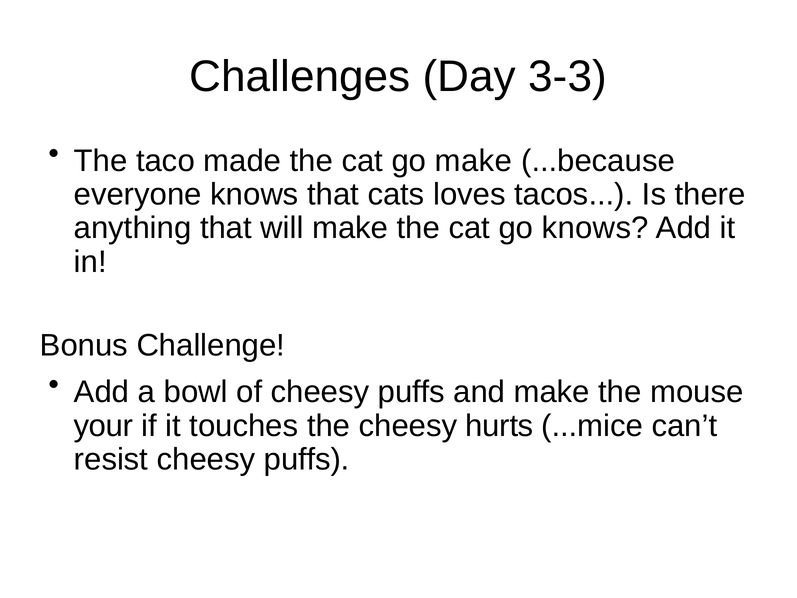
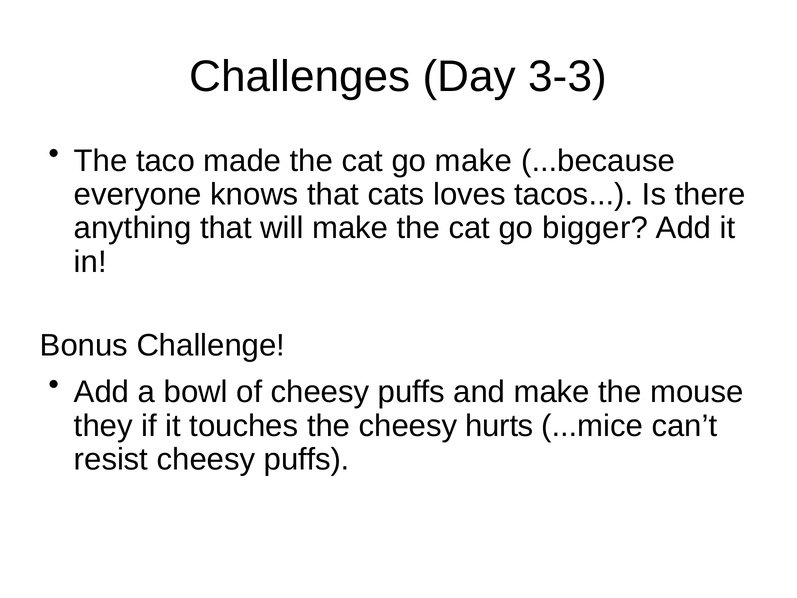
go knows: knows -> bigger
your: your -> they
